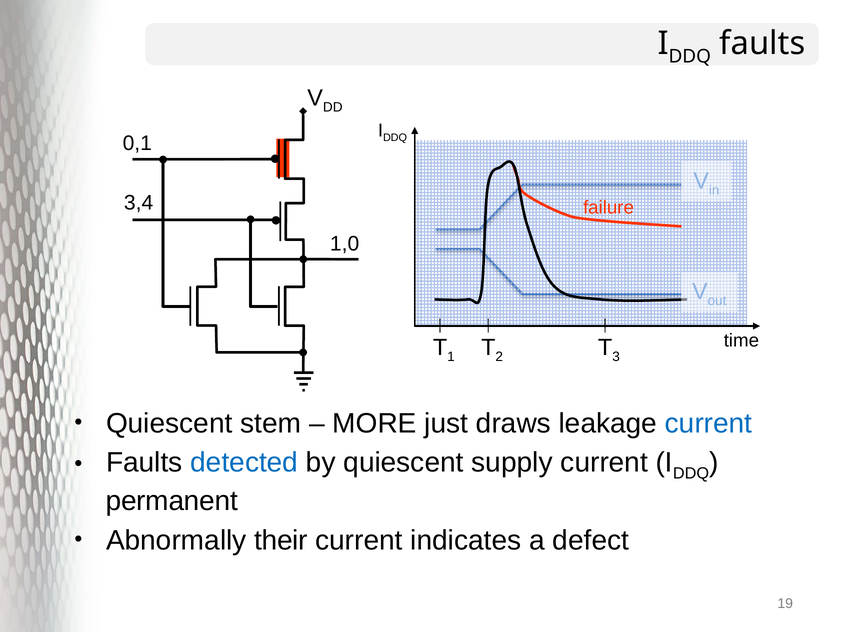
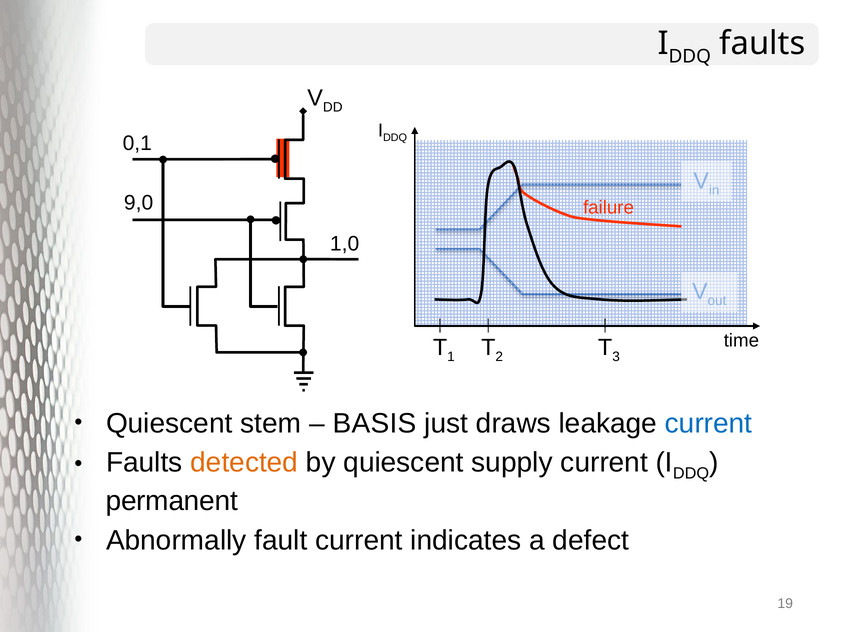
3,4: 3,4 -> 9,0
MORE: MORE -> BASIS
detected colour: blue -> orange
their: their -> fault
